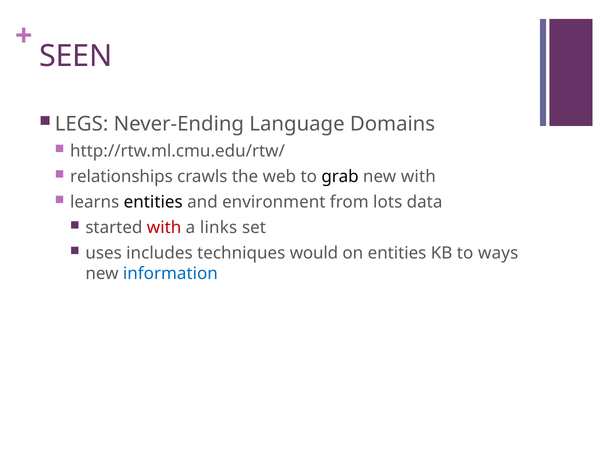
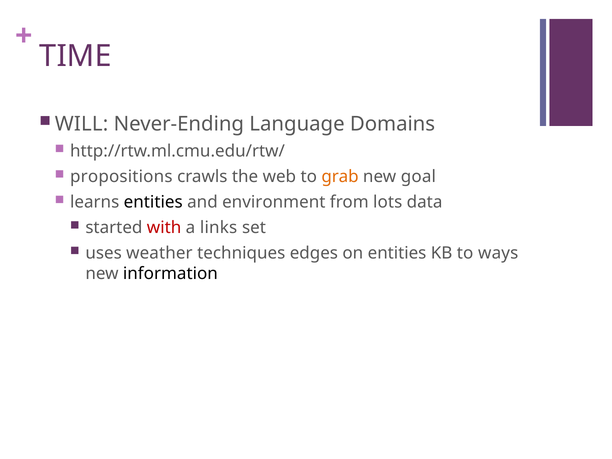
SEEN: SEEN -> TIME
LEGS: LEGS -> WILL
relationships: relationships -> propositions
grab colour: black -> orange
new with: with -> goal
includes: includes -> weather
would: would -> edges
information colour: blue -> black
